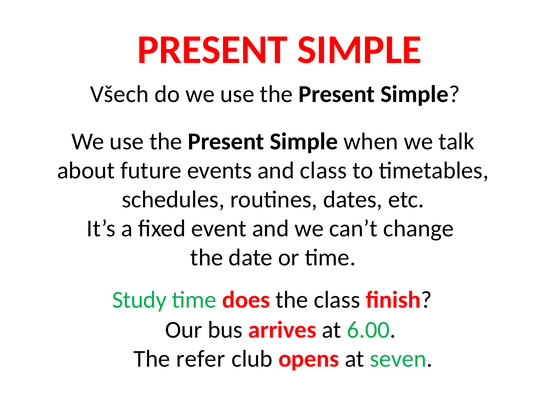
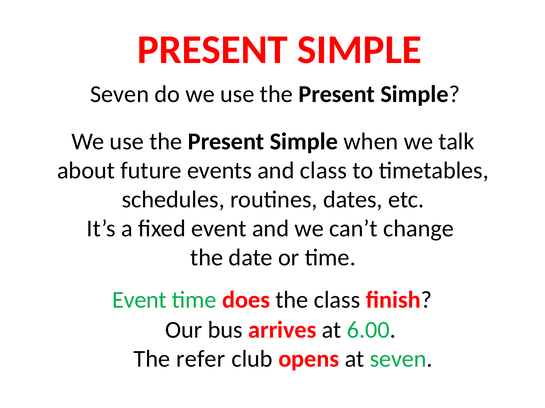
Všech at (119, 95): Všech -> Seven
Study at (139, 301): Study -> Event
